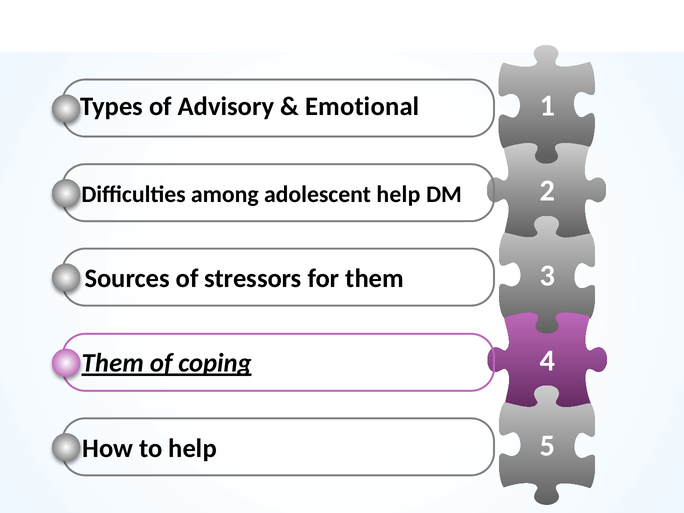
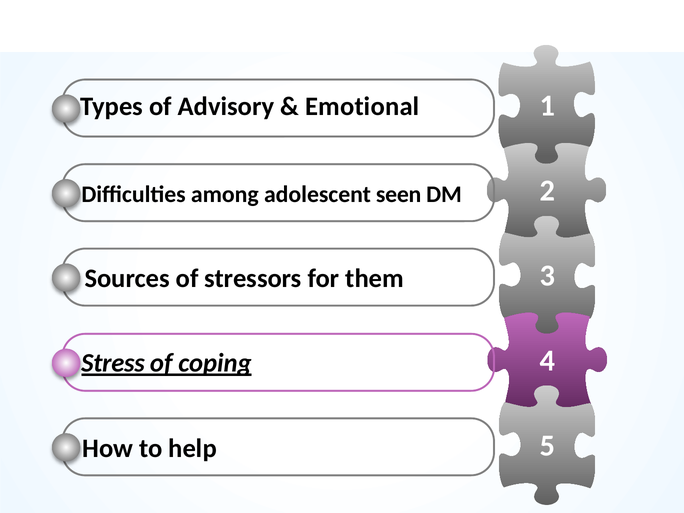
adolescent help: help -> seen
Them at (113, 363): Them -> Stress
